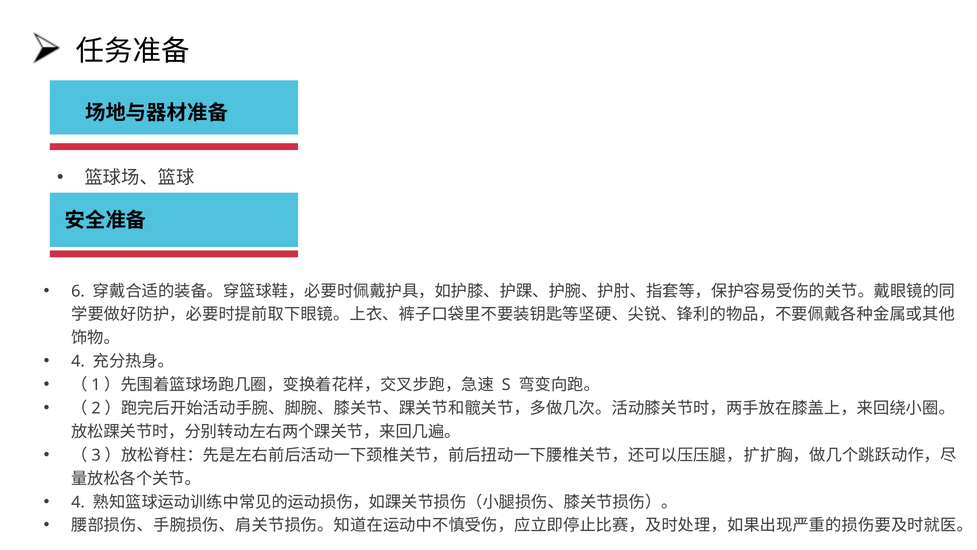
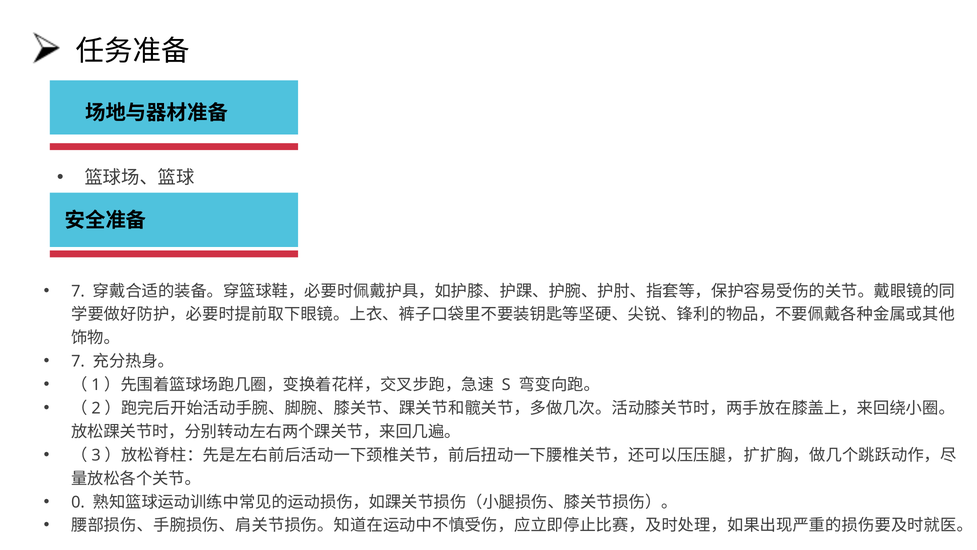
6 at (78, 291): 6 -> 7
4 at (78, 361): 4 -> 7
4 at (78, 502): 4 -> 0
